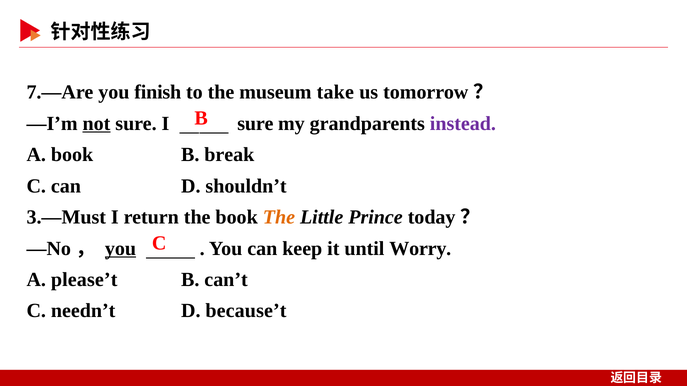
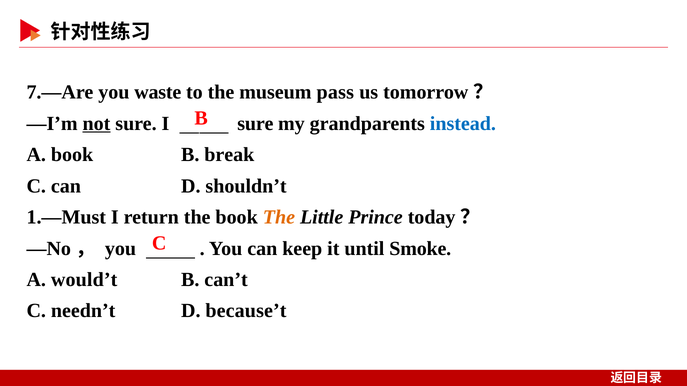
finish: finish -> waste
take: take -> pass
instead colour: purple -> blue
3.—Must: 3.—Must -> 1.—Must
you at (121, 249) underline: present -> none
Worry: Worry -> Smoke
please’t: please’t -> would’t
